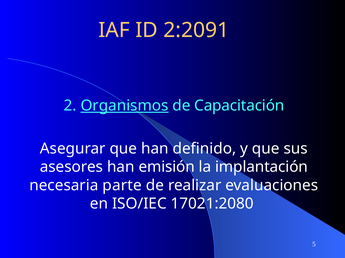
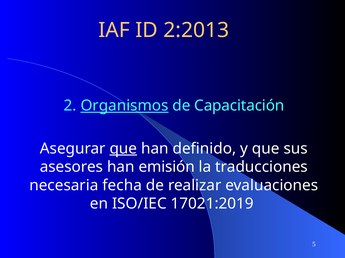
2:2091: 2:2091 -> 2:2013
que at (123, 149) underline: none -> present
implantación: implantación -> traducciones
parte: parte -> fecha
17021:2080: 17021:2080 -> 17021:2019
